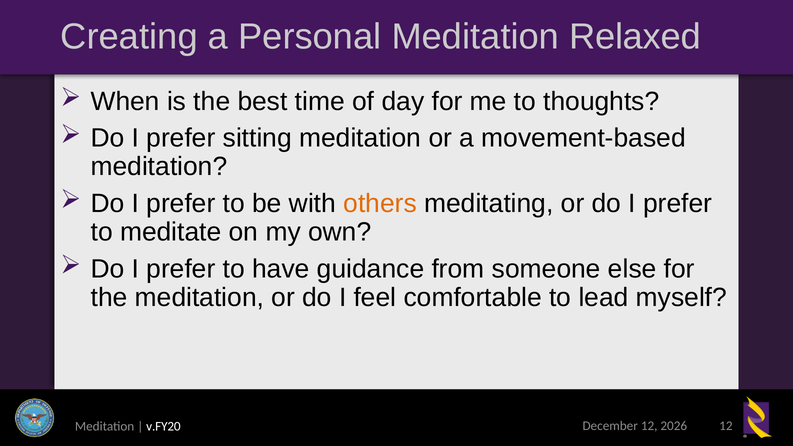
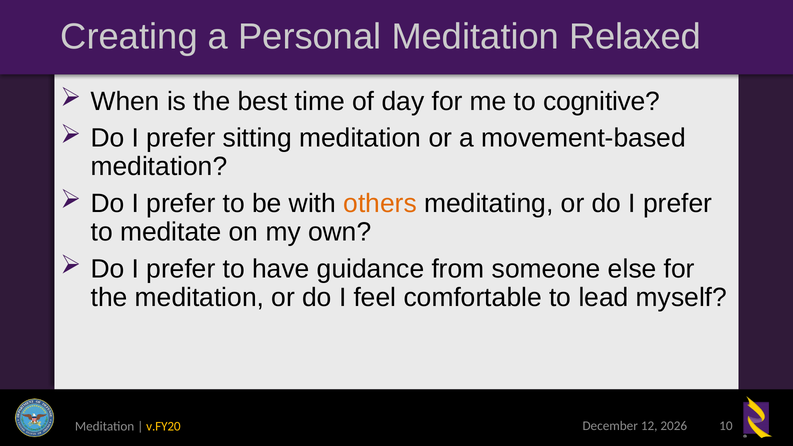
thoughts: thoughts -> cognitive
12 at (726, 426): 12 -> 10
v.FY20 colour: white -> yellow
